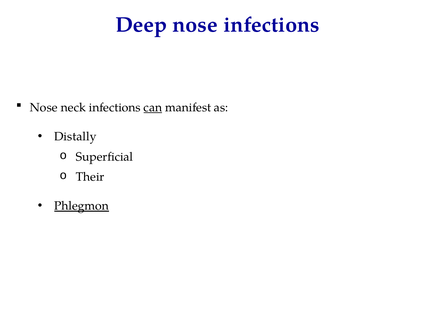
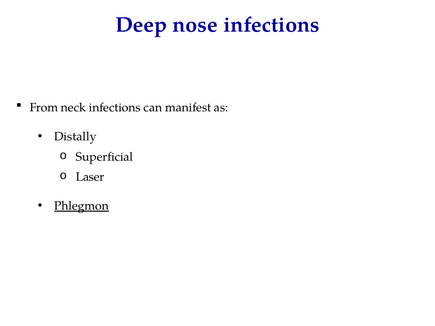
Nose at (44, 108): Nose -> From
can underline: present -> none
Their: Their -> Laser
